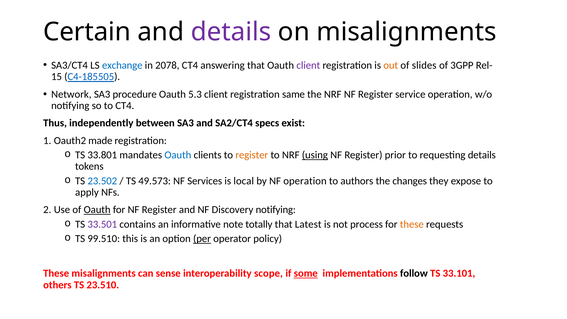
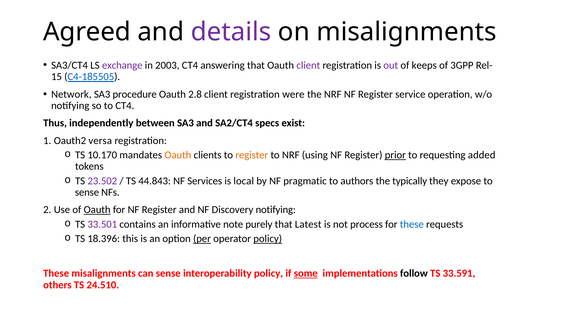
Certain: Certain -> Agreed
exchange colour: blue -> purple
2078: 2078 -> 2003
out colour: orange -> purple
slides: slides -> keeps
5.3: 5.3 -> 2.8
same: same -> were
made: made -> versa
33.801: 33.801 -> 10.170
Oauth at (178, 155) colour: blue -> orange
using underline: present -> none
prior underline: none -> present
requesting details: details -> added
23.502 colour: blue -> purple
49.573: 49.573 -> 44.843
NF operation: operation -> pragmatic
changes: changes -> typically
apply at (87, 192): apply -> sense
totally: totally -> purely
these at (412, 224) colour: orange -> blue
99.510: 99.510 -> 18.396
policy at (268, 239) underline: none -> present
interoperability scope: scope -> policy
33.101: 33.101 -> 33.591
23.510: 23.510 -> 24.510
